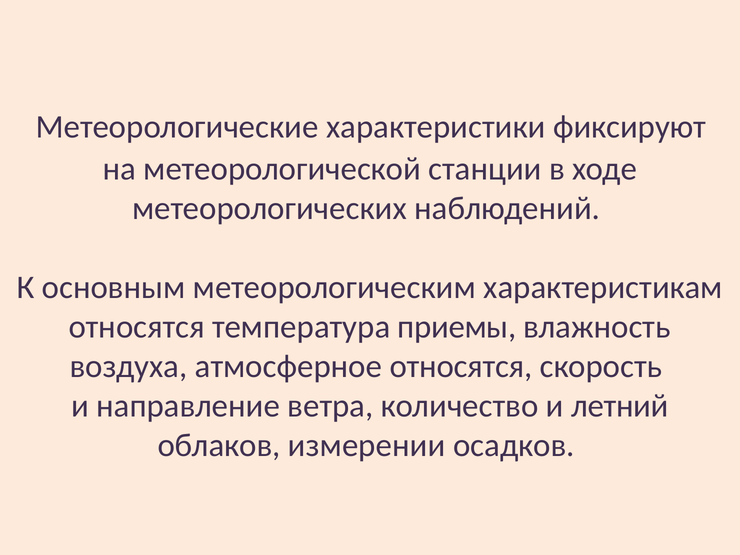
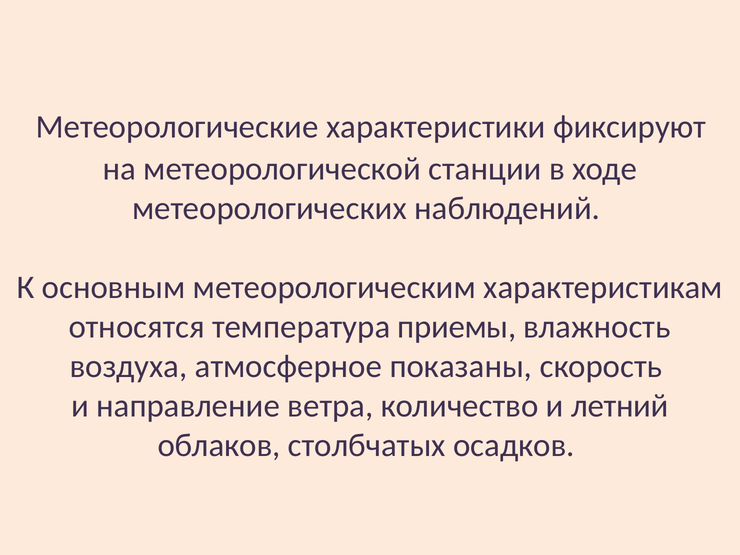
атмосферное относятся: относятся -> показаны
измерении: измерении -> столбчатых
